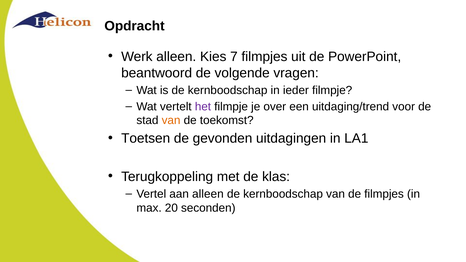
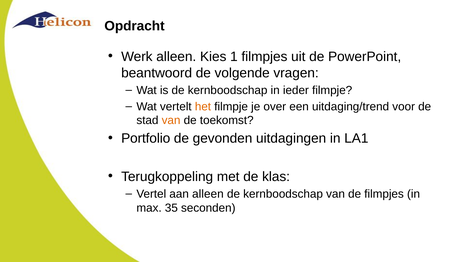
7: 7 -> 1
het colour: purple -> orange
Toetsen: Toetsen -> Portfolio
20: 20 -> 35
